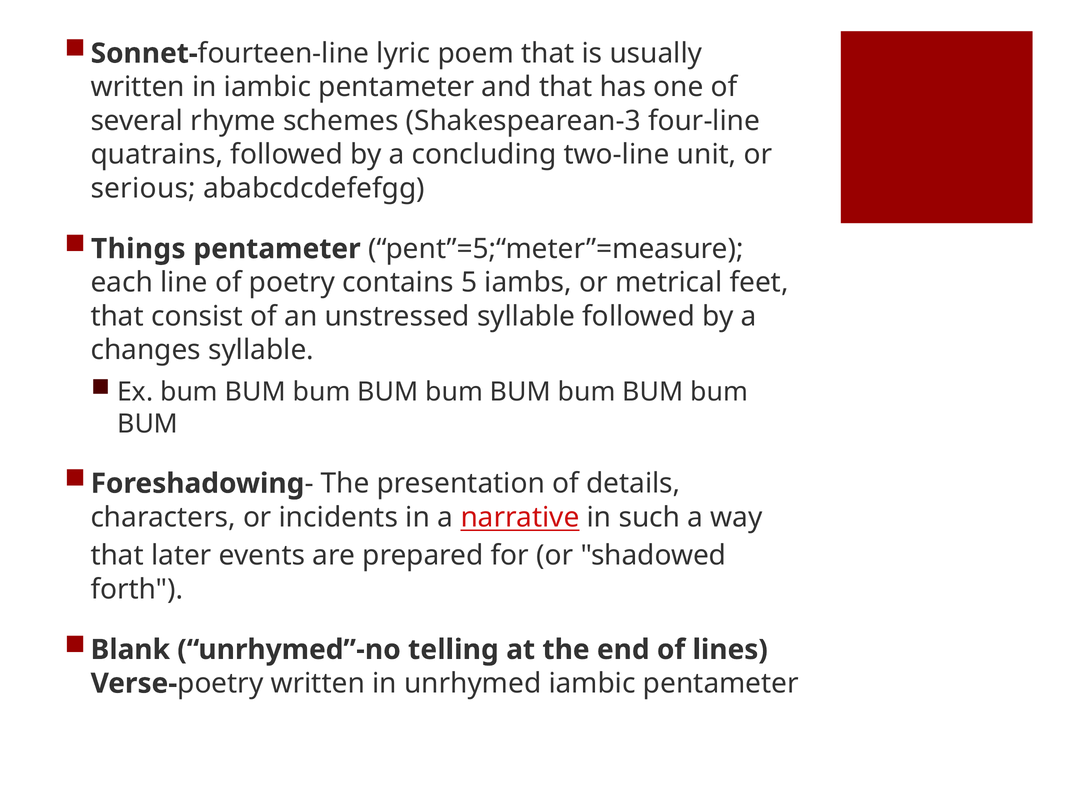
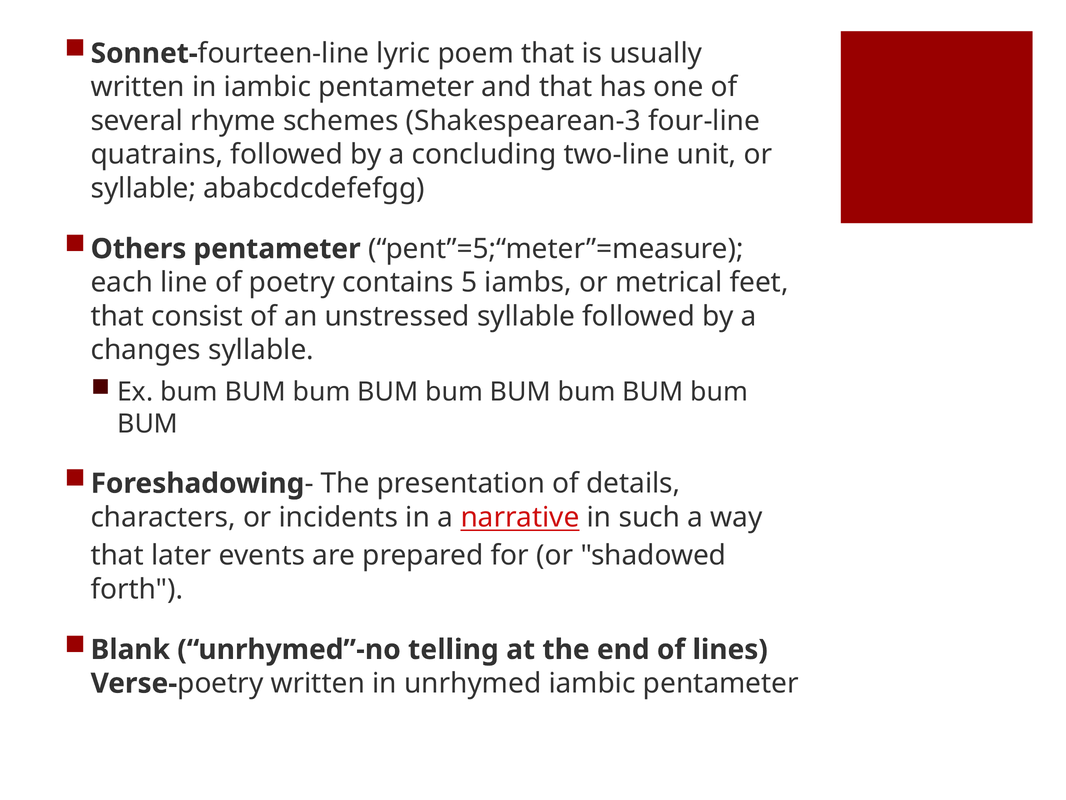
serious at (143, 188): serious -> syllable
Things: Things -> Others
